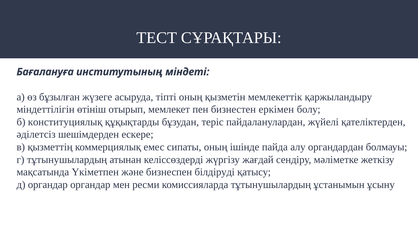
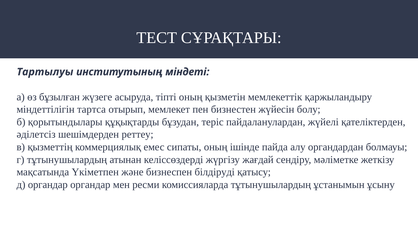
Бағалануға: Бағалануға -> Тартылуы
өтініш: өтініш -> тартса
еркімен: еркімен -> жүйесін
конституциялық: конституциялық -> қорытындылары
ескере: ескере -> реттеу
